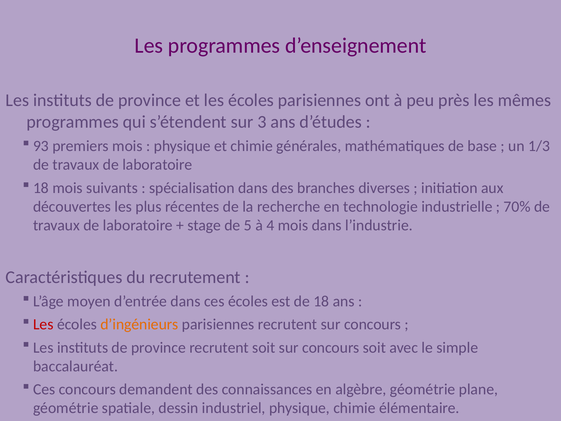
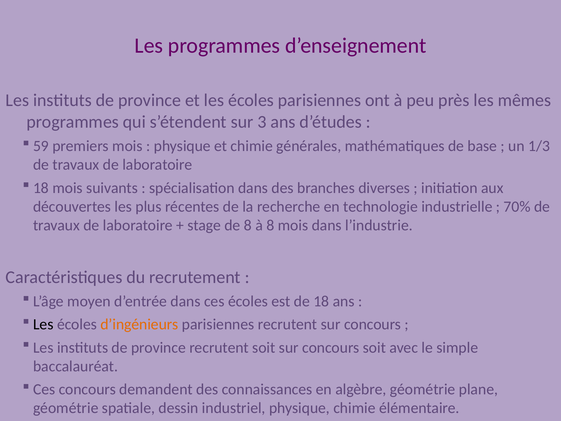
93: 93 -> 59
de 5: 5 -> 8
à 4: 4 -> 8
Les at (43, 324) colour: red -> black
